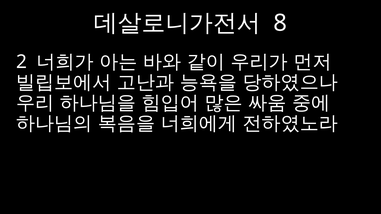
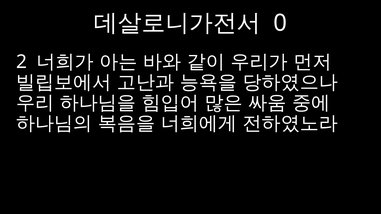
8: 8 -> 0
